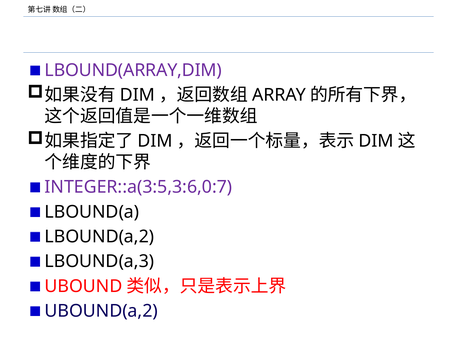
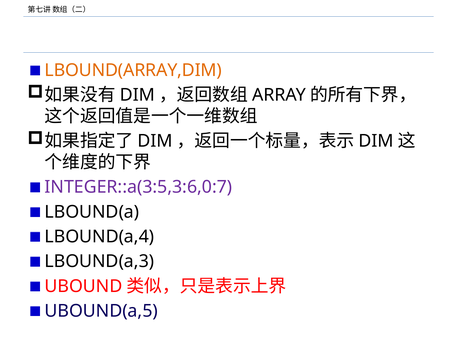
LBOUND(ARRAY,DIM colour: purple -> orange
LBOUND(a,2: LBOUND(a,2 -> LBOUND(a,4
UBOUND(a,2: UBOUND(a,2 -> UBOUND(a,5
